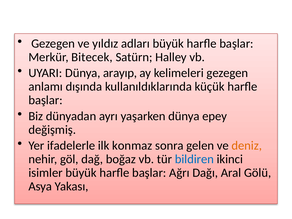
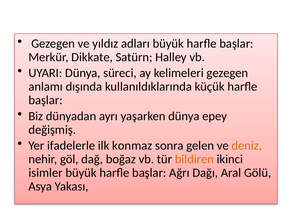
Bitecek: Bitecek -> Dikkate
arayıp: arayıp -> süreci
bildiren colour: blue -> orange
